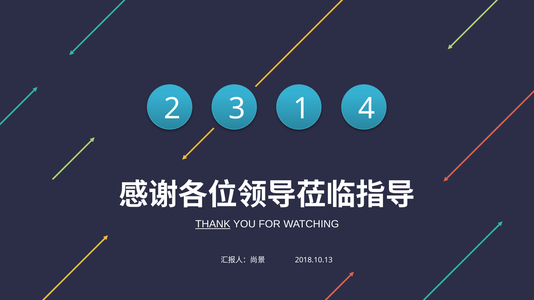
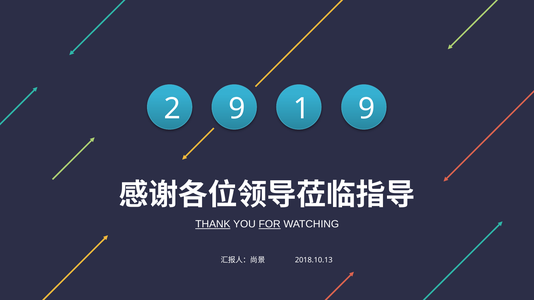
2 3: 3 -> 9
1 4: 4 -> 9
FOR underline: none -> present
